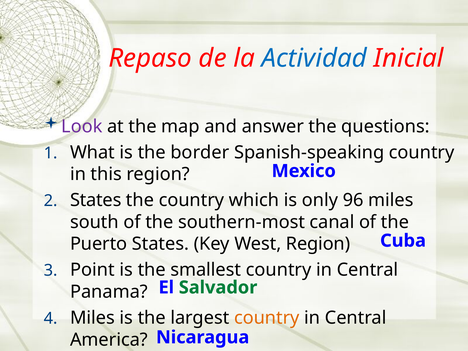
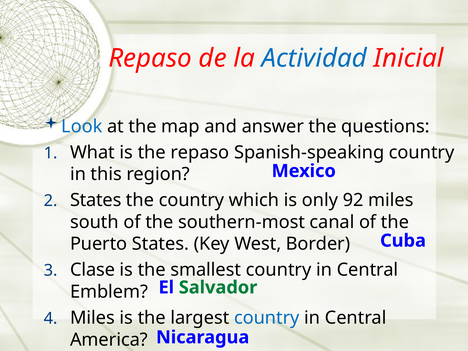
Look colour: purple -> blue
the border: border -> repaso
96: 96 -> 92
West Region: Region -> Border
Point: Point -> Clase
Panama: Panama -> Emblem
country at (267, 318) colour: orange -> blue
